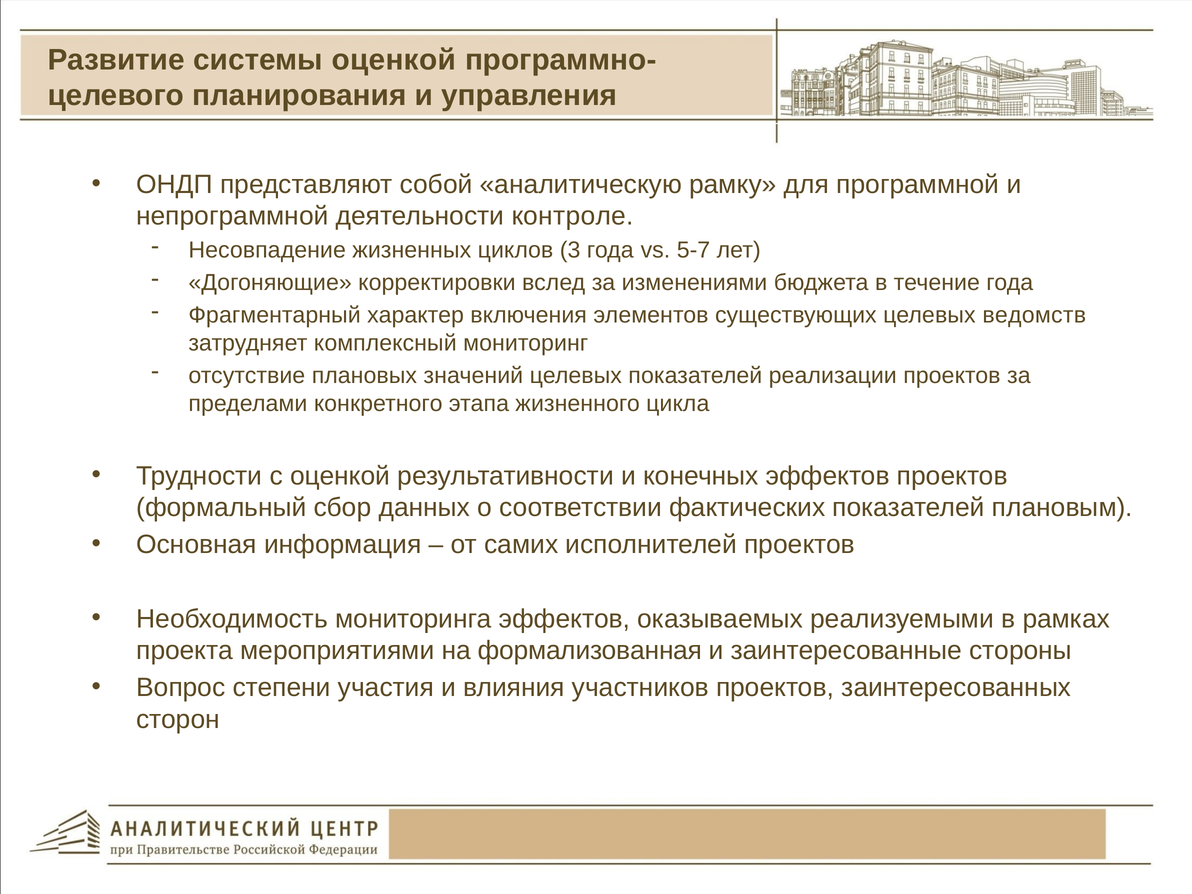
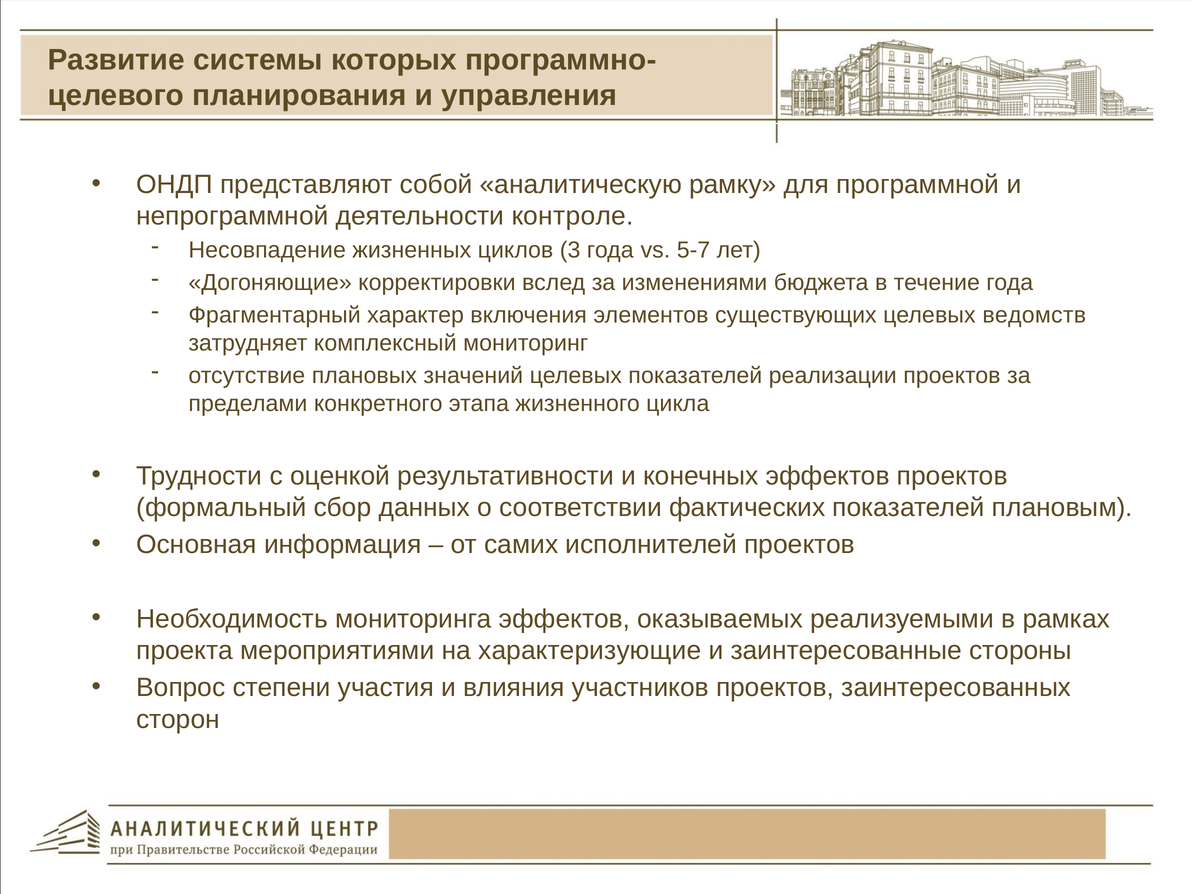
системы оценкой: оценкой -> которых
формализованная: формализованная -> характеризующие
